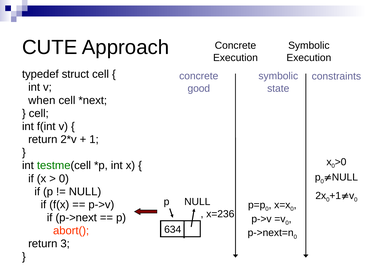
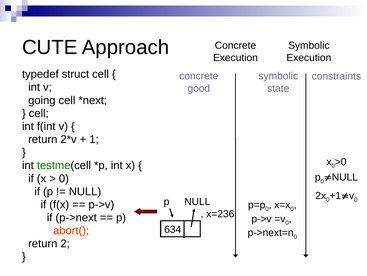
when: when -> going
3: 3 -> 2
